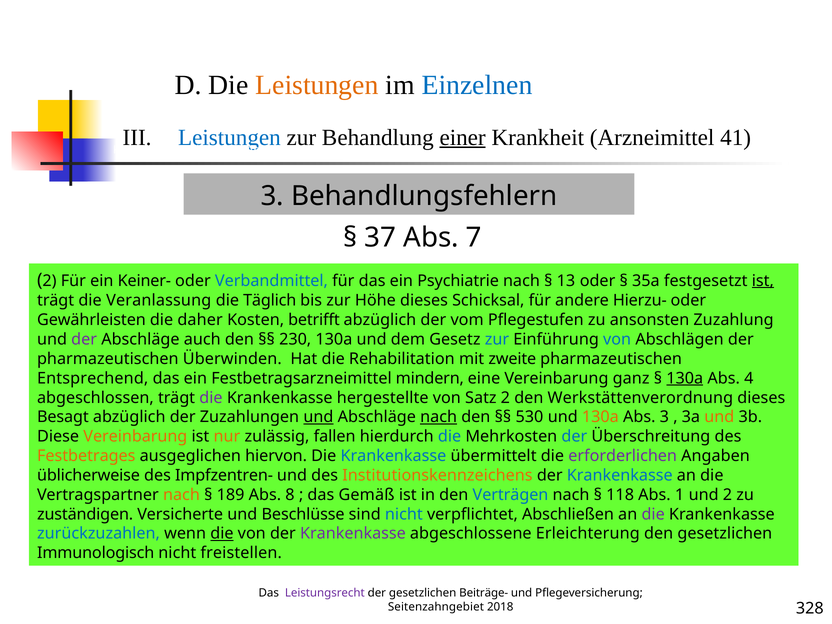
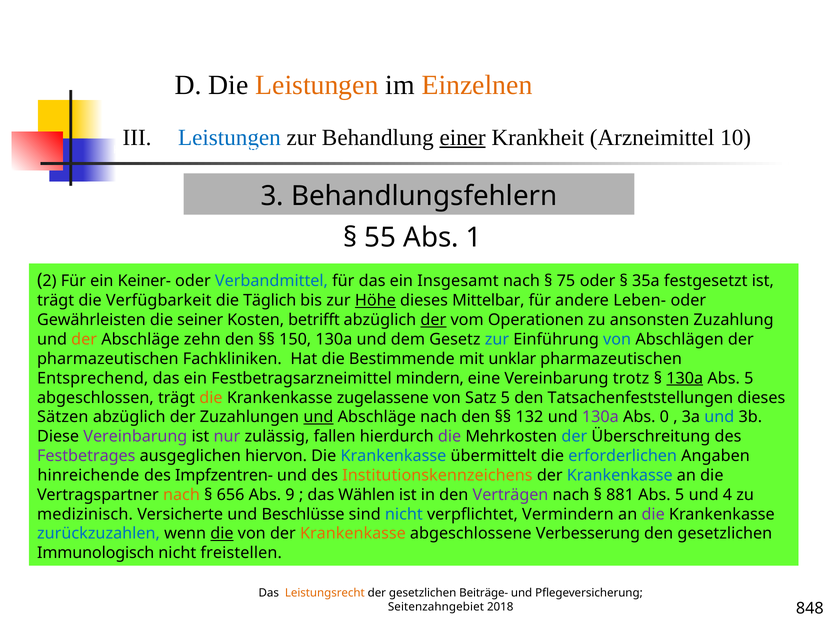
Einzelnen colour: blue -> orange
41: 41 -> 10
37: 37 -> 55
7: 7 -> 1
Psychiatrie: Psychiatrie -> Insgesamt
13: 13 -> 75
ist at (763, 281) underline: present -> none
Veranlassung: Veranlassung -> Verfügbarkeit
Höhe underline: none -> present
Schicksal: Schicksal -> Mittelbar
Hierzu-: Hierzu- -> Leben-
daher: daher -> seiner
der at (433, 320) underline: none -> present
Pflegestufen: Pflegestufen -> Operationen
der at (84, 339) colour: purple -> orange
auch: auch -> zehn
230: 230 -> 150
Überwinden: Überwinden -> Fachkliniken
Rehabilitation: Rehabilitation -> Bestimmende
zweite: zweite -> unklar
ganz: ganz -> trotz
4 at (749, 378): 4 -> 5
die at (211, 398) colour: purple -> orange
hergestellte: hergestellte -> zugelassene
Satz 2: 2 -> 5
Werkstättenverordnung: Werkstättenverordnung -> Tatsachenfeststellungen
Besagt: Besagt -> Sätzen
nach at (439, 417) underline: present -> none
530: 530 -> 132
130a at (600, 417) colour: orange -> purple
Abs 3: 3 -> 0
und at (719, 417) colour: orange -> blue
Vereinbarung at (135, 437) colour: orange -> purple
nur colour: orange -> purple
die at (450, 437) colour: blue -> purple
Festbetrages colour: orange -> purple
erforderlichen colour: purple -> blue
üblicherweise: üblicherweise -> hinreichende
189: 189 -> 656
8: 8 -> 9
Gemäß: Gemäß -> Wählen
Verträgen colour: blue -> purple
118: 118 -> 881
1 at (680, 495): 1 -> 5
und 2: 2 -> 4
zuständigen: zuständigen -> medizinisch
Abschließen: Abschließen -> Vermindern
Krankenkasse at (353, 534) colour: purple -> orange
Erleichterung: Erleichterung -> Verbesserung
Leistungsrecht colour: purple -> orange
328: 328 -> 848
